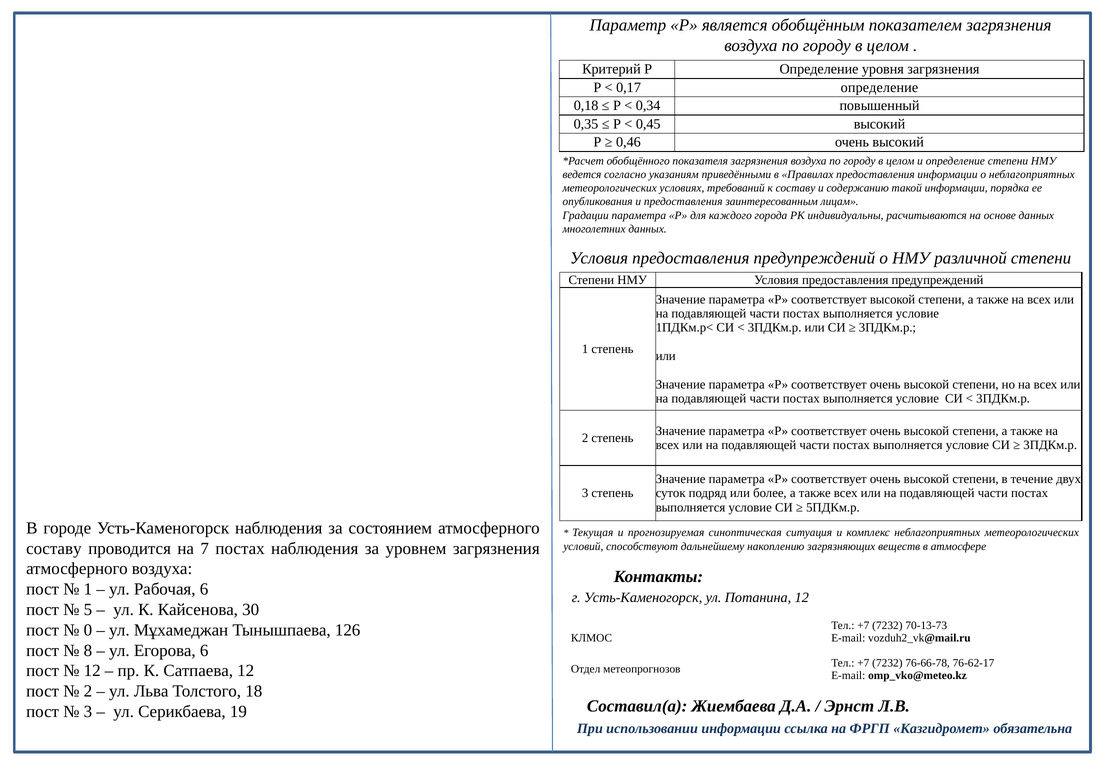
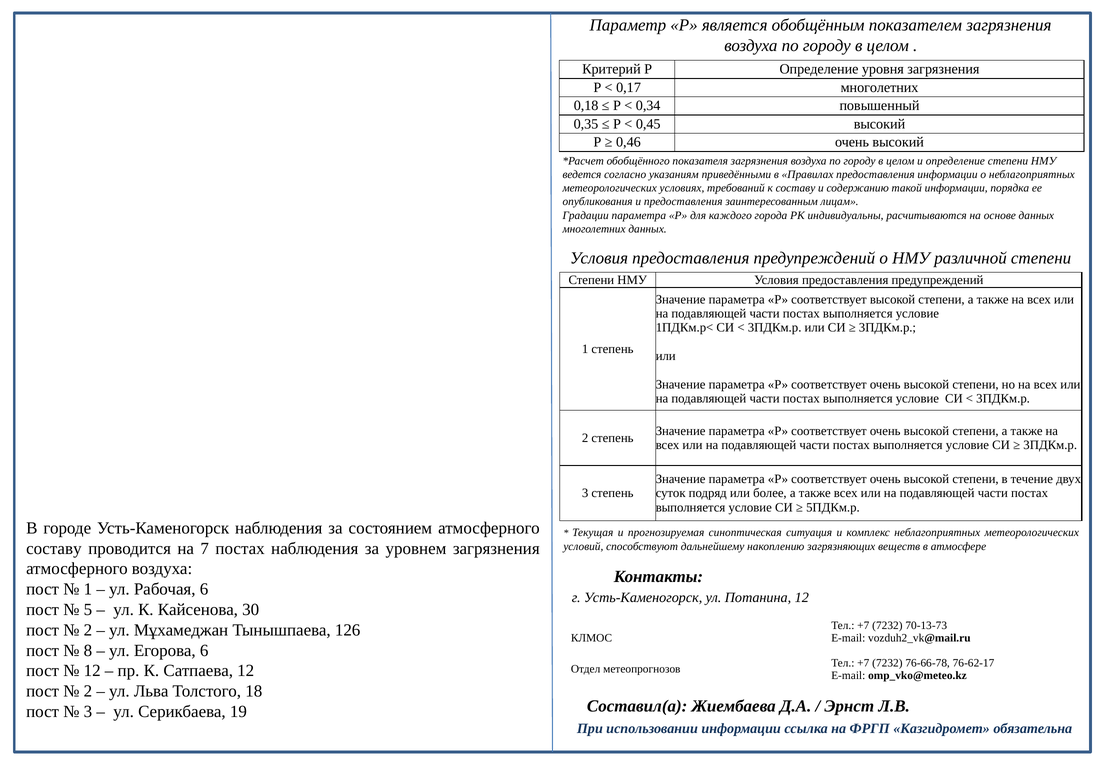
0,17 определение: определение -> многолетних
0 at (88, 630): 0 -> 2
